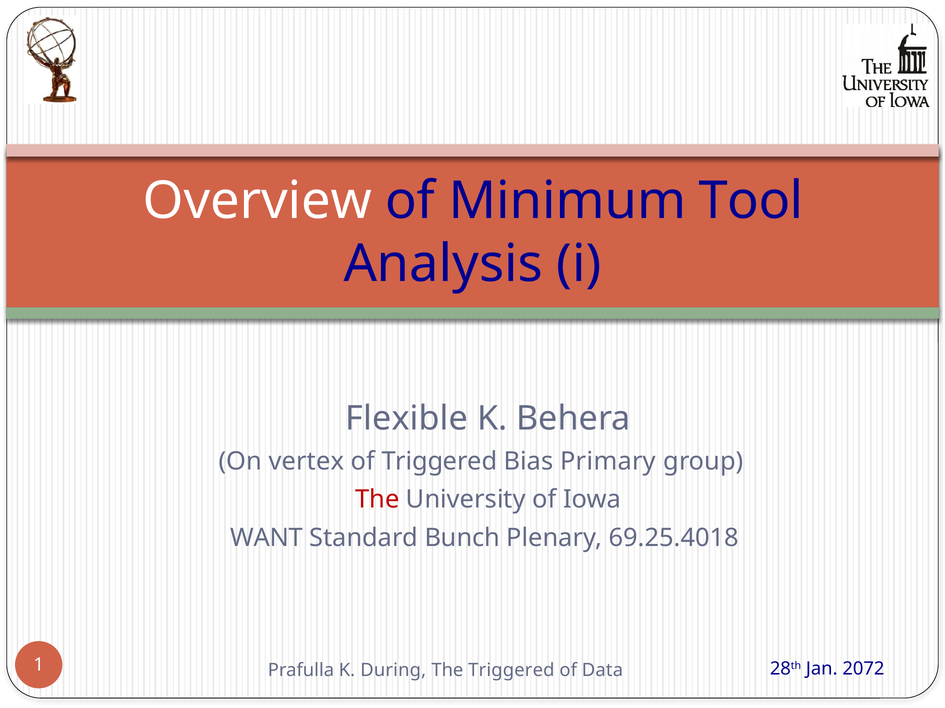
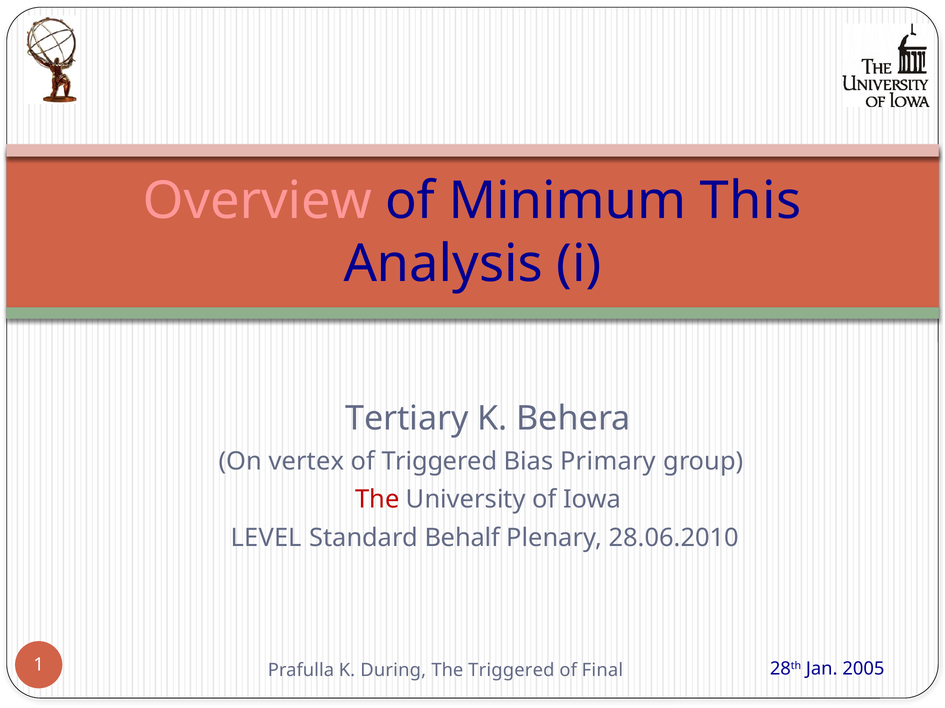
Overview colour: white -> pink
Tool: Tool -> This
Flexible: Flexible -> Tertiary
WANT: WANT -> LEVEL
Bunch: Bunch -> Behalf
69.25.4018: 69.25.4018 -> 28.06.2010
2072: 2072 -> 2005
Data: Data -> Final
